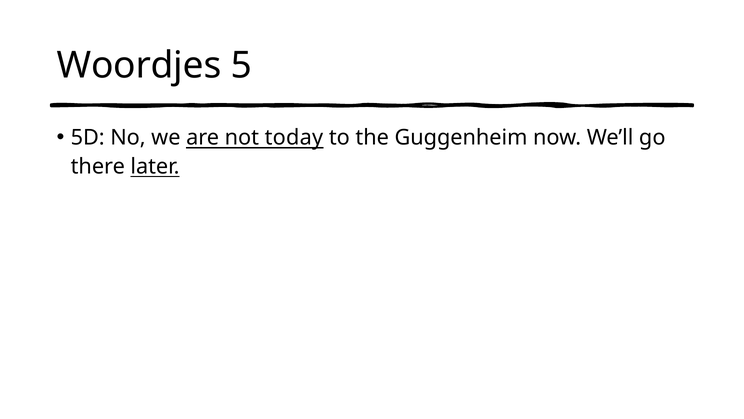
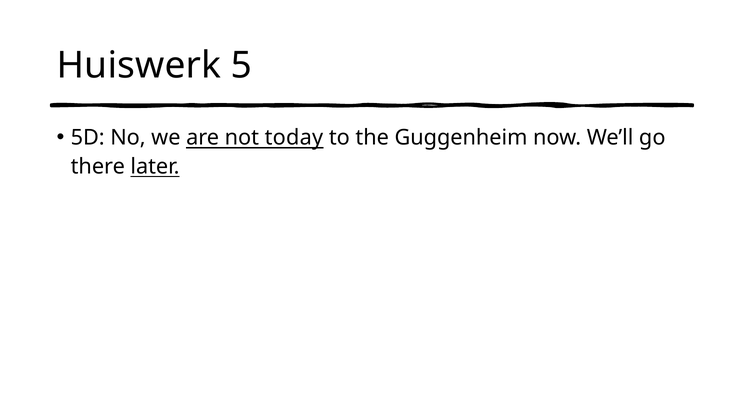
Woordjes: Woordjes -> Huiswerk
